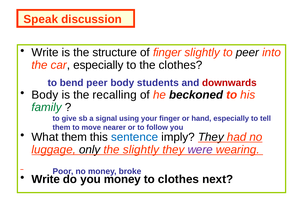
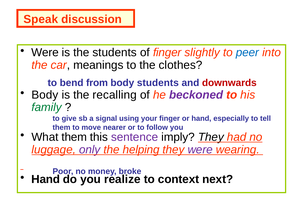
Write at (45, 52): Write -> Were
the structure: structure -> students
peer at (247, 52) colour: black -> blue
car especially: especially -> meanings
bend peer: peer -> from
beckoned colour: black -> purple
sentence colour: blue -> purple
only colour: black -> purple
the slightly: slightly -> helping
Write at (46, 179): Write -> Hand
you money: money -> realize
to clothes: clothes -> context
